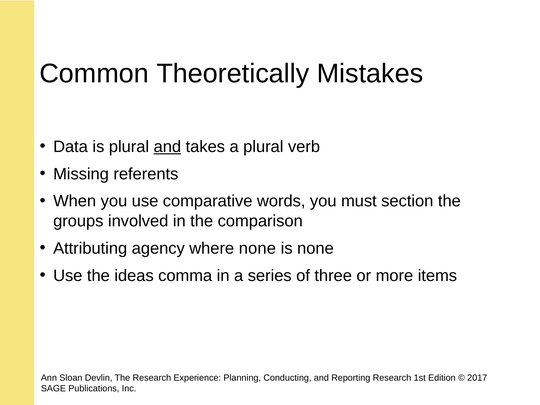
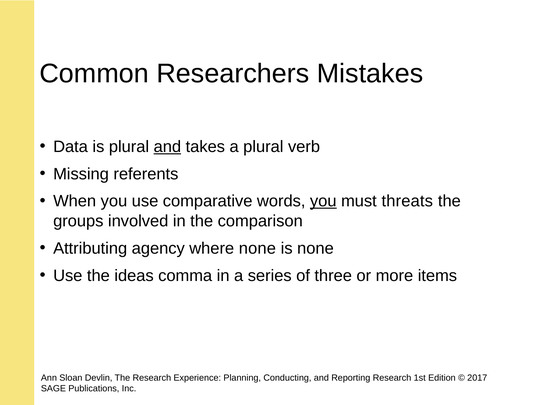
Theoretically: Theoretically -> Researchers
you at (323, 201) underline: none -> present
section: section -> threats
